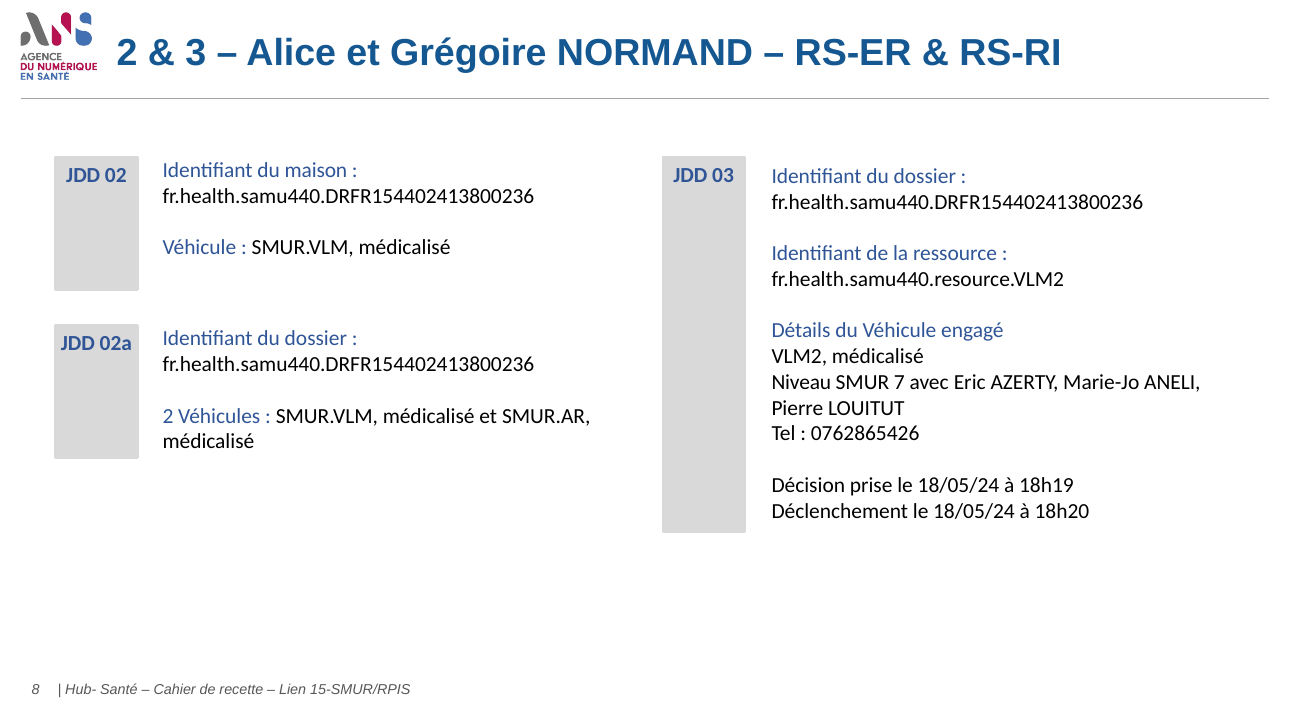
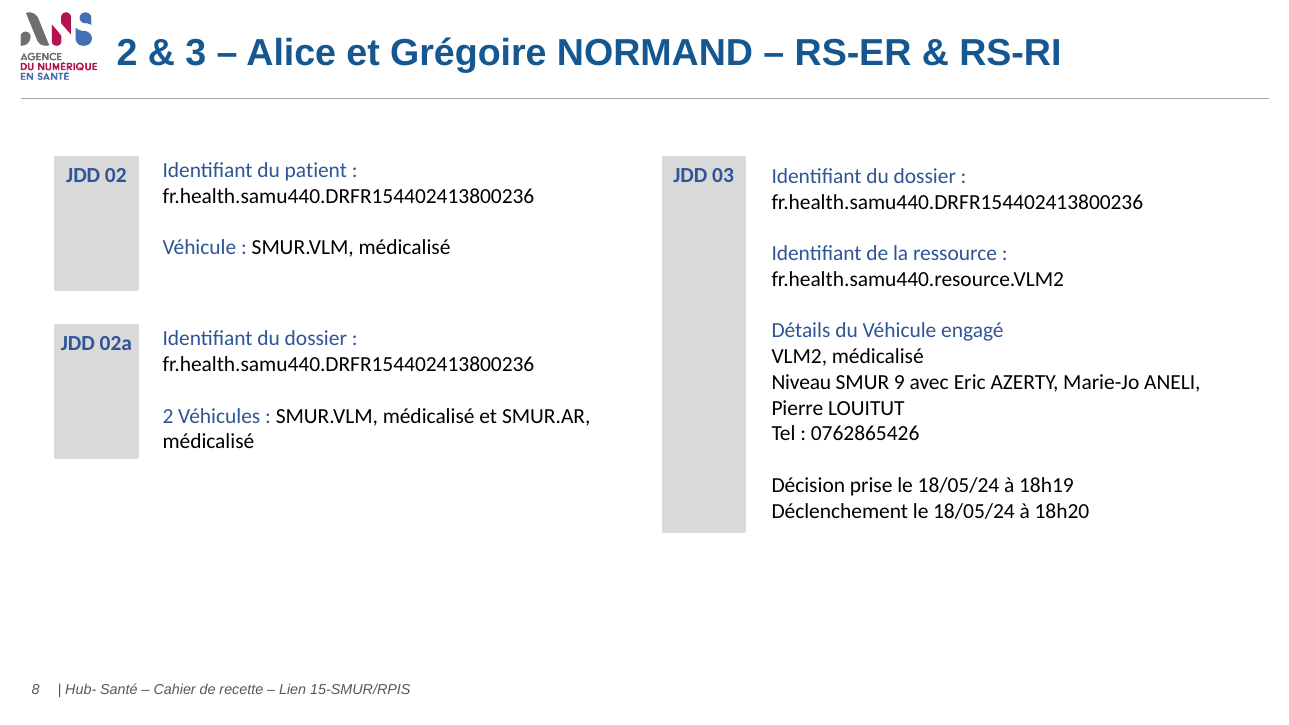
maison: maison -> patient
7: 7 -> 9
